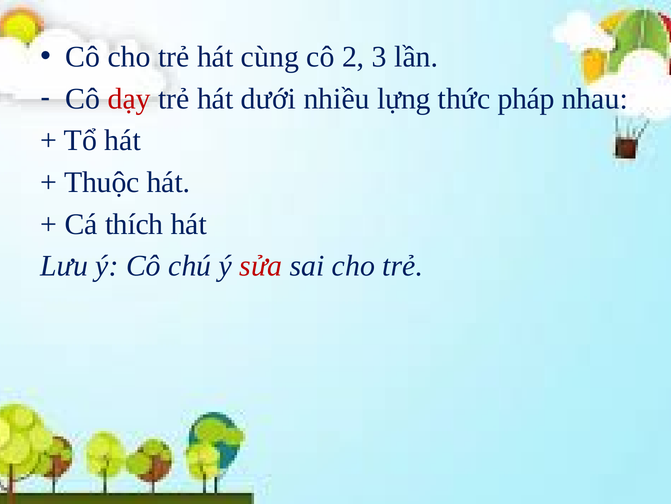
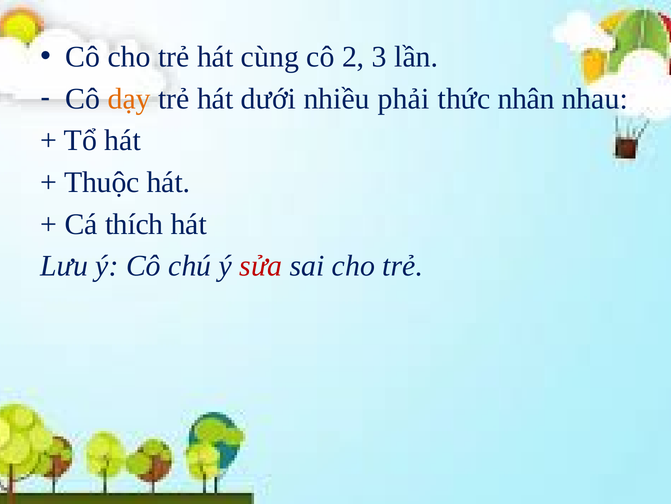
dạy colour: red -> orange
lựng: lựng -> phải
pháp: pháp -> nhân
